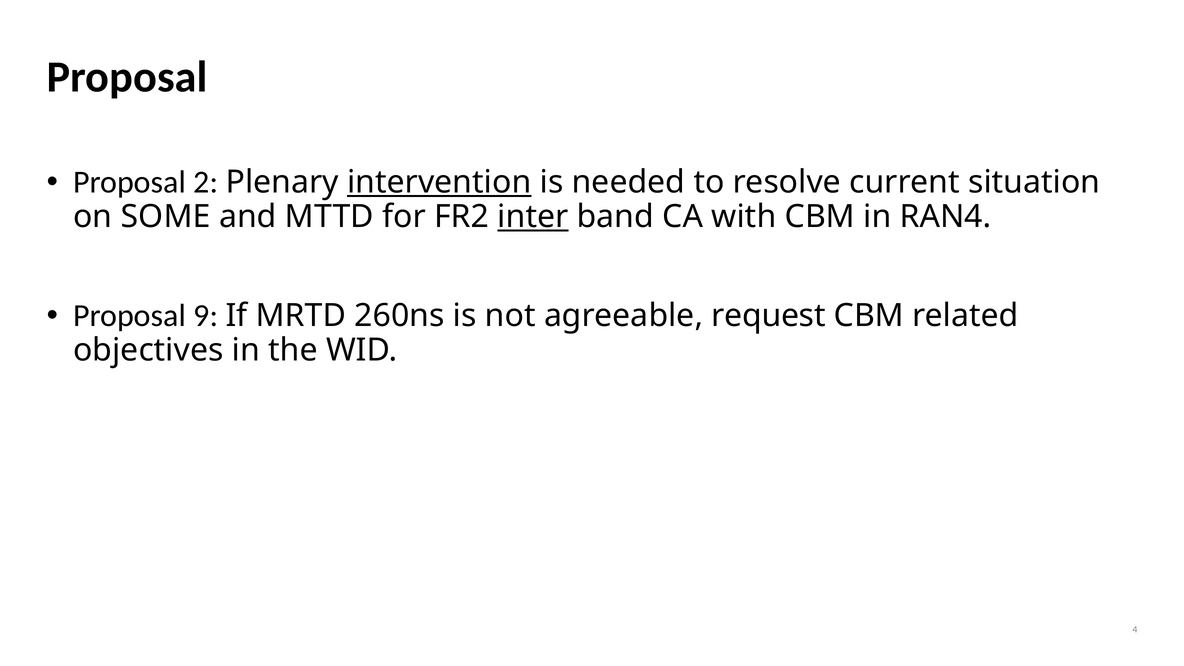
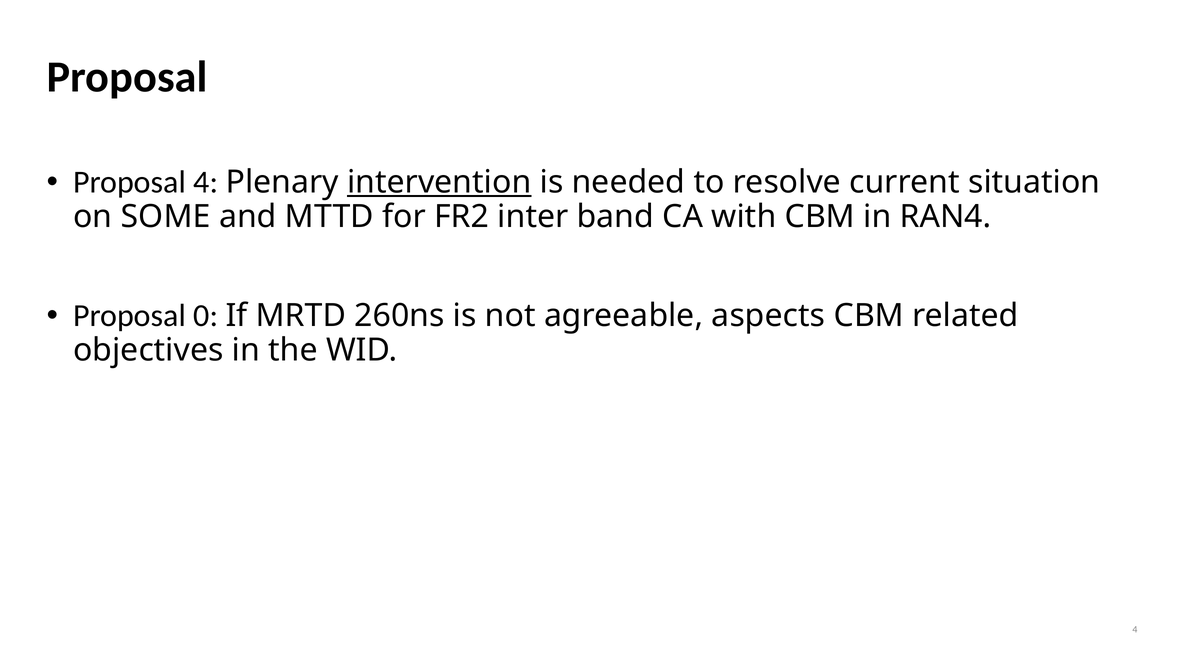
Proposal 2: 2 -> 4
inter underline: present -> none
9: 9 -> 0
request: request -> aspects
